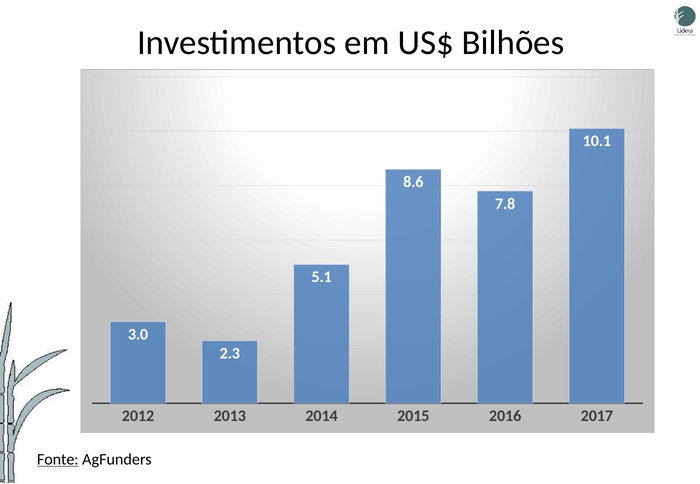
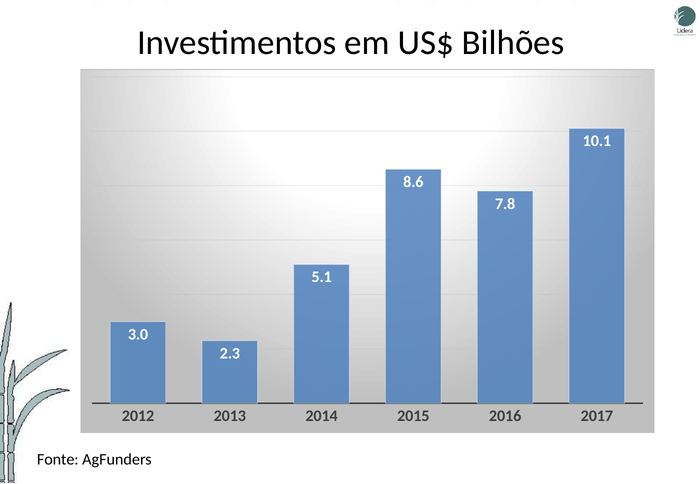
Fonte underline: present -> none
